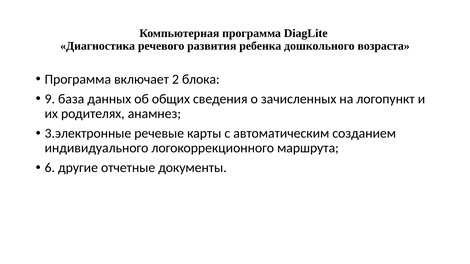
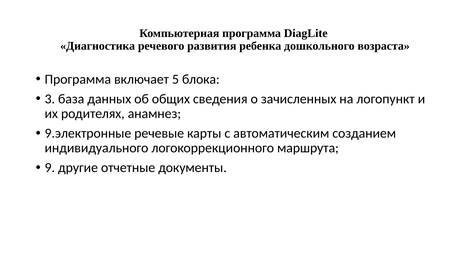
2: 2 -> 5
9: 9 -> 3
3.электронные: 3.электронные -> 9.электронные
6: 6 -> 9
